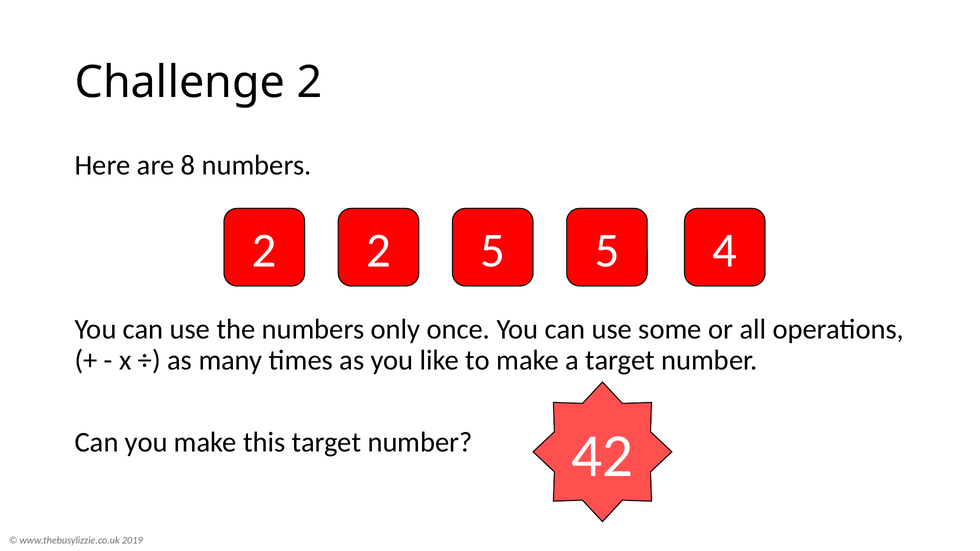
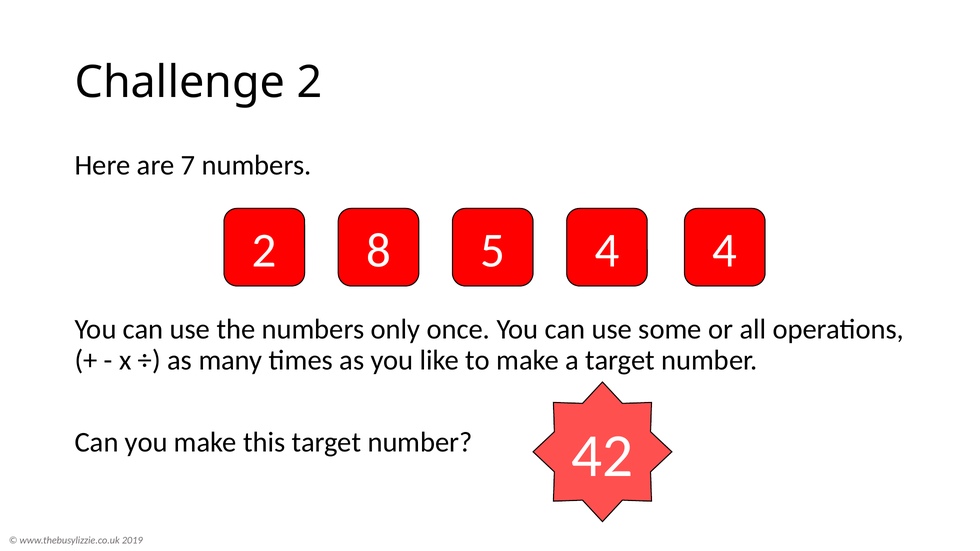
8: 8 -> 7
2 at (379, 251): 2 -> 8
5 5: 5 -> 4
